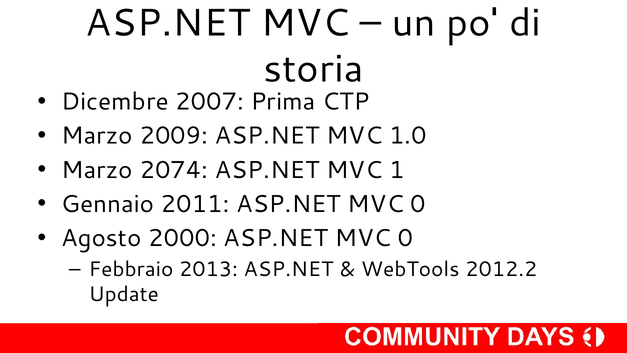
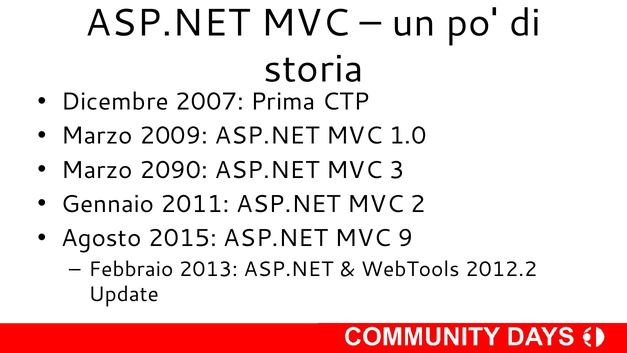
2074: 2074 -> 2090
1: 1 -> 3
2011 ASP.NET MVC 0: 0 -> 2
2000: 2000 -> 2015
0 at (405, 238): 0 -> 9
